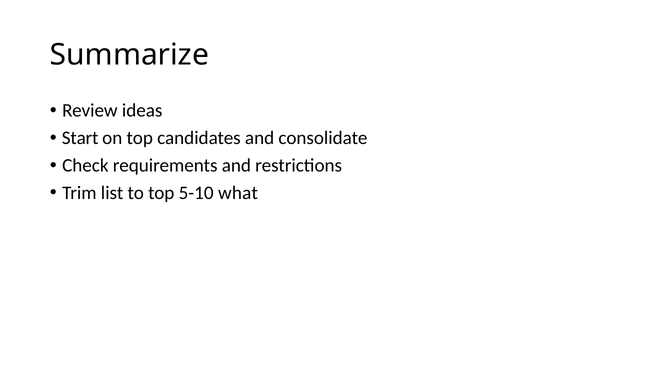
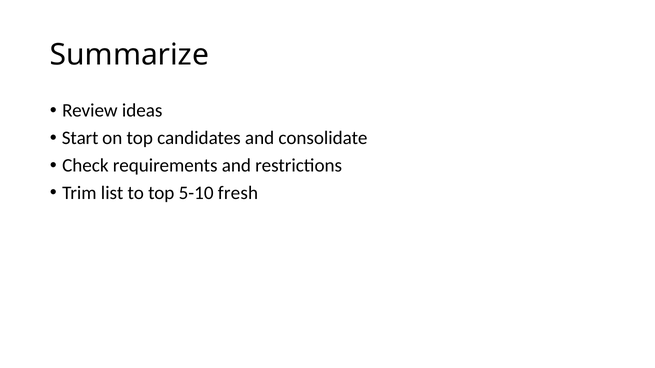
what: what -> fresh
